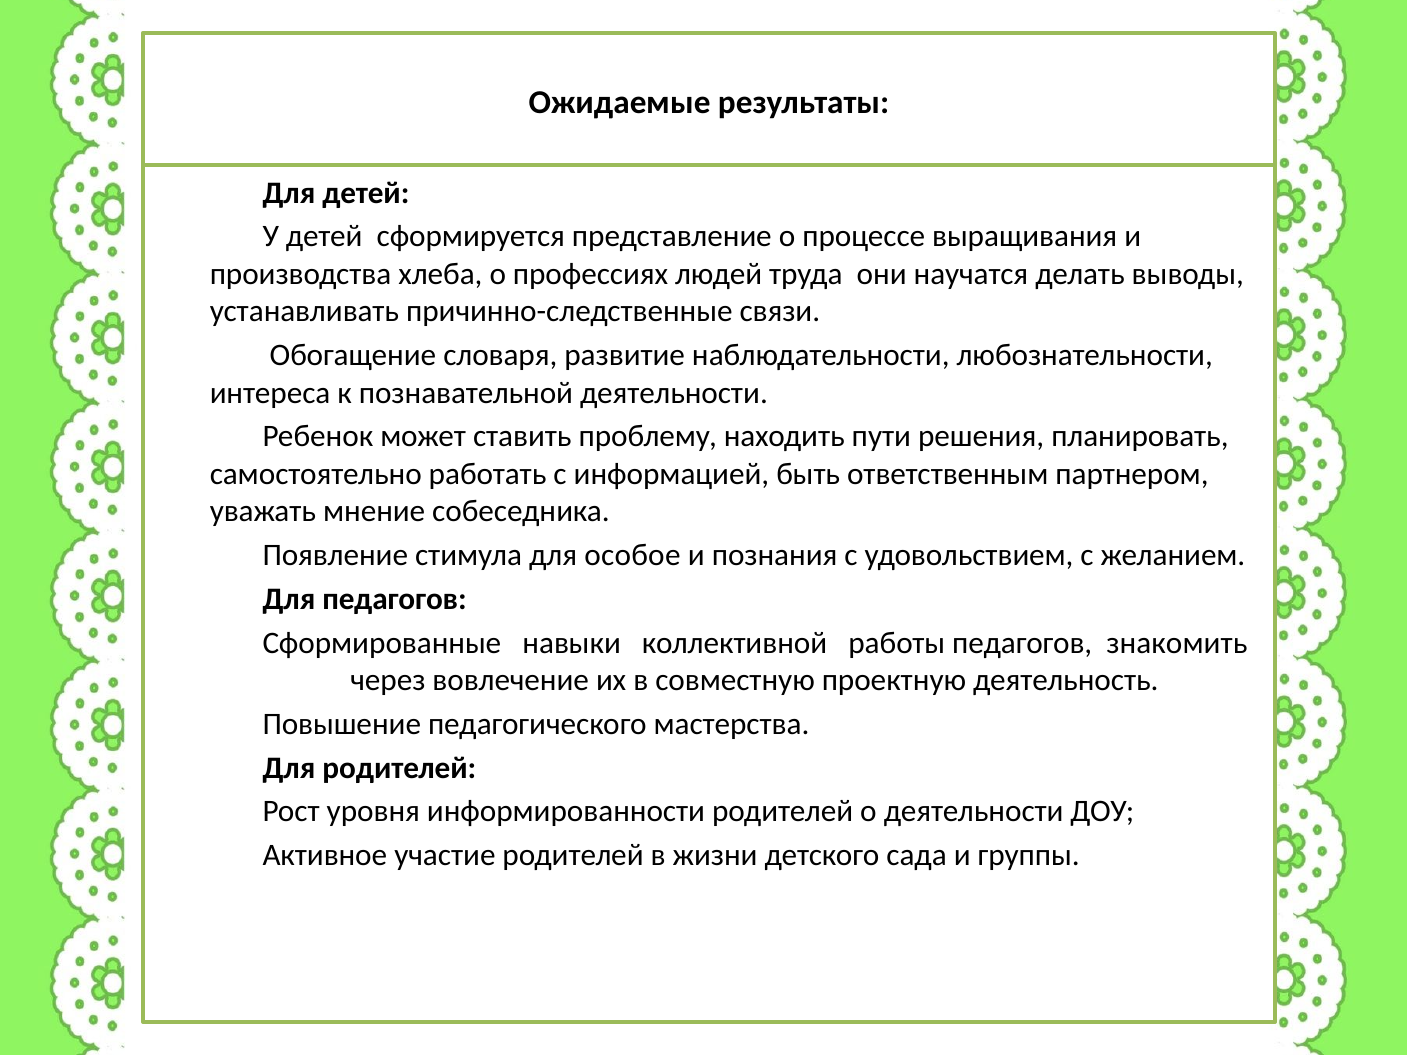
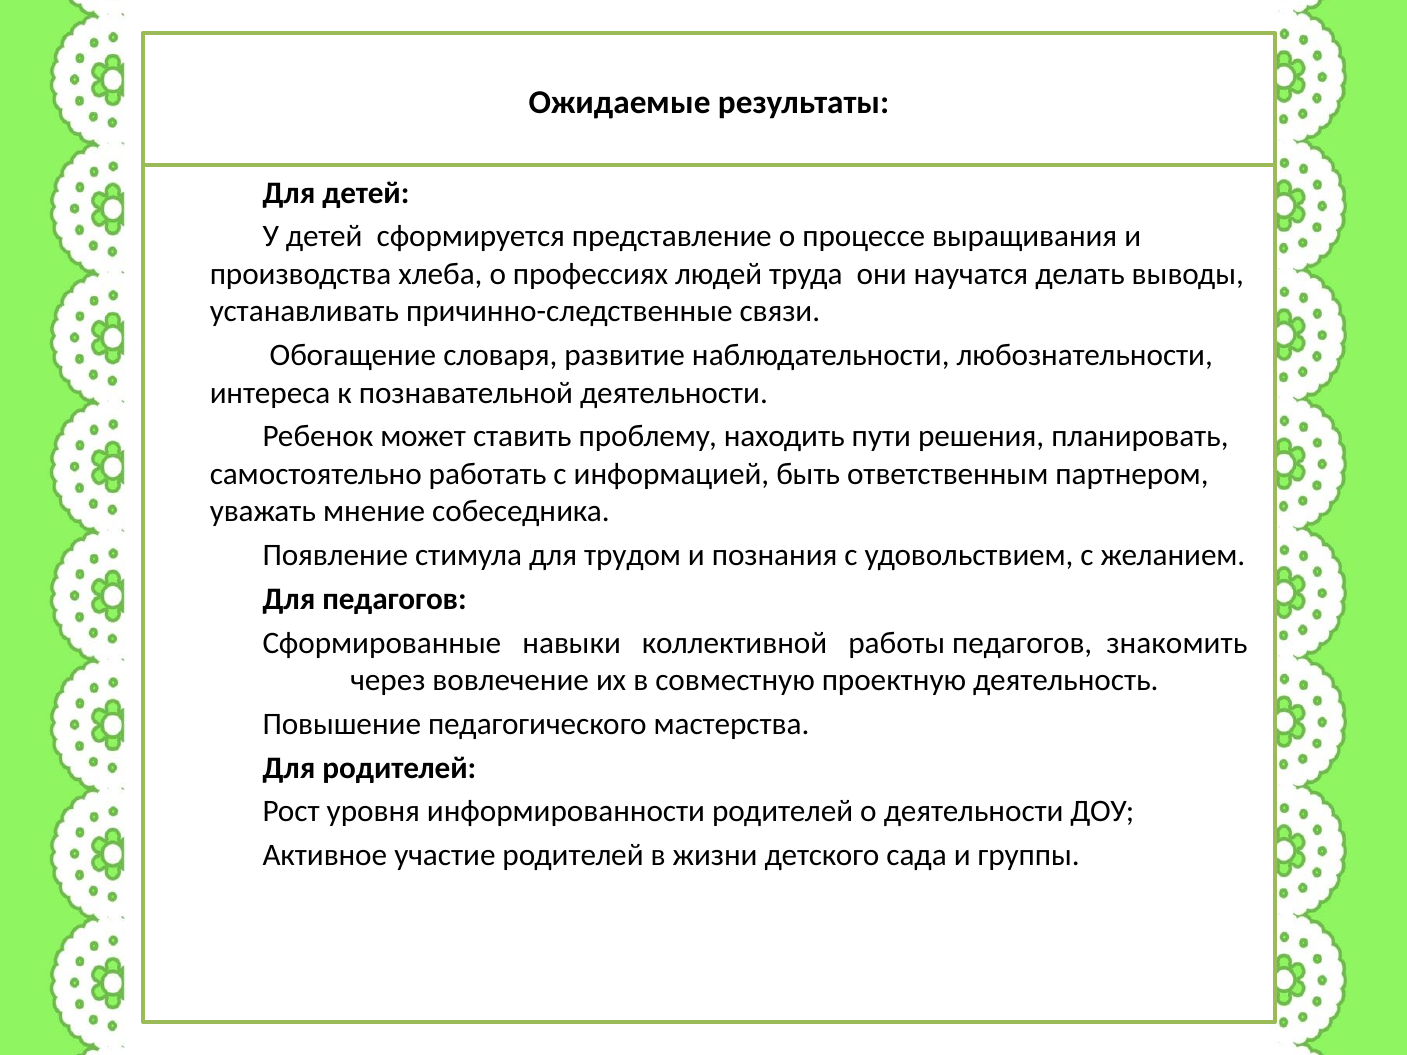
особое: особое -> трудом
